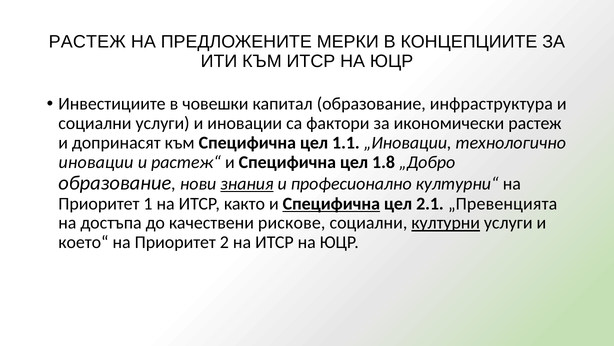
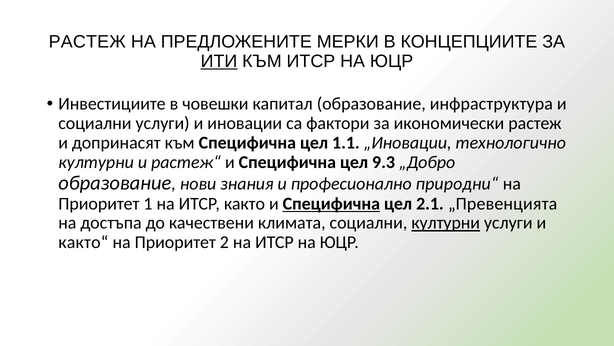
ИТИ underline: none -> present
иновации at (96, 162): иновации -> културни
1.8: 1.8 -> 9.3
знания underline: present -> none
културни“: културни“ -> природни“
рискове: рискове -> климата
което“: което“ -> както“
